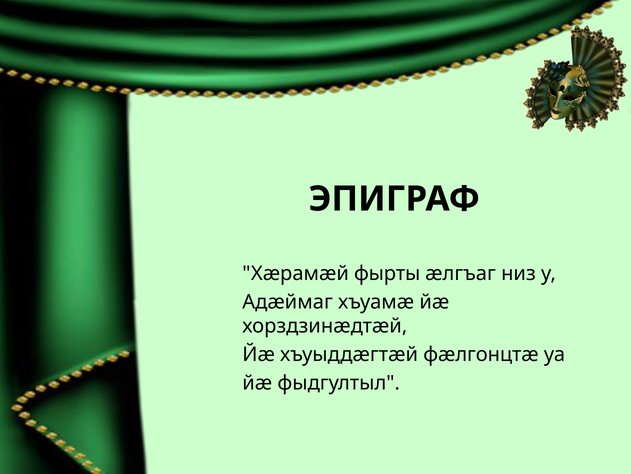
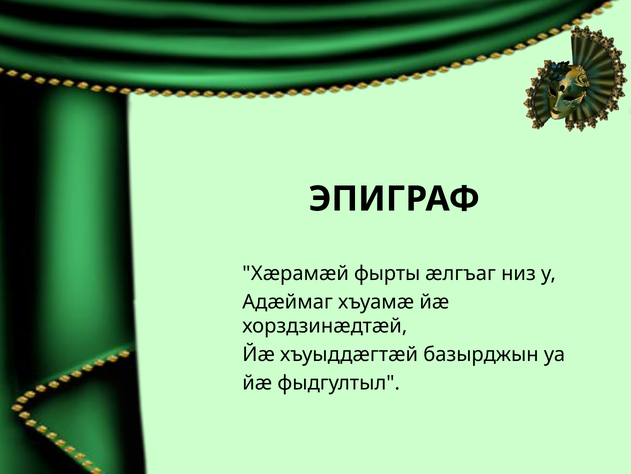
фæлгонцтæ: фæлгонцтæ -> базырджын
